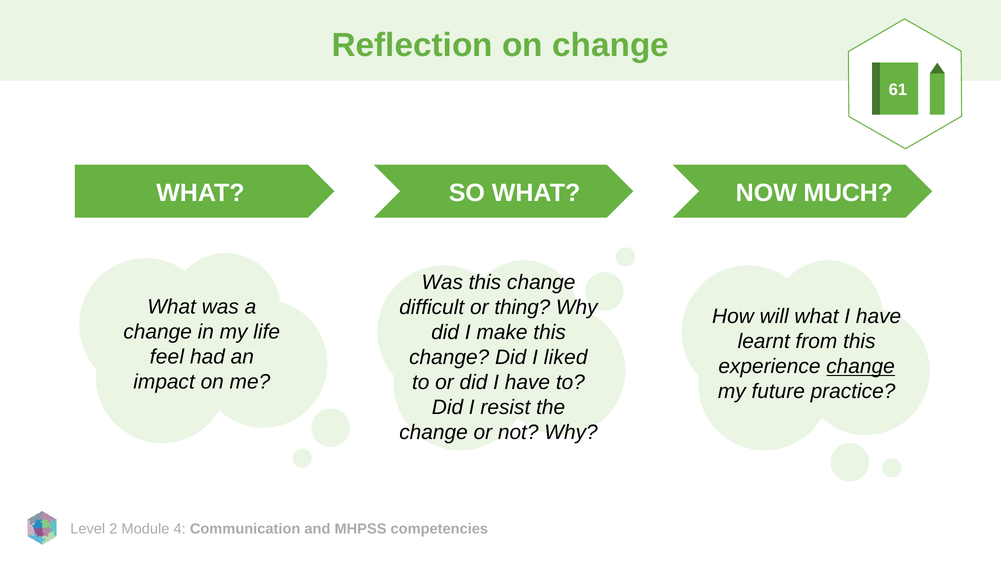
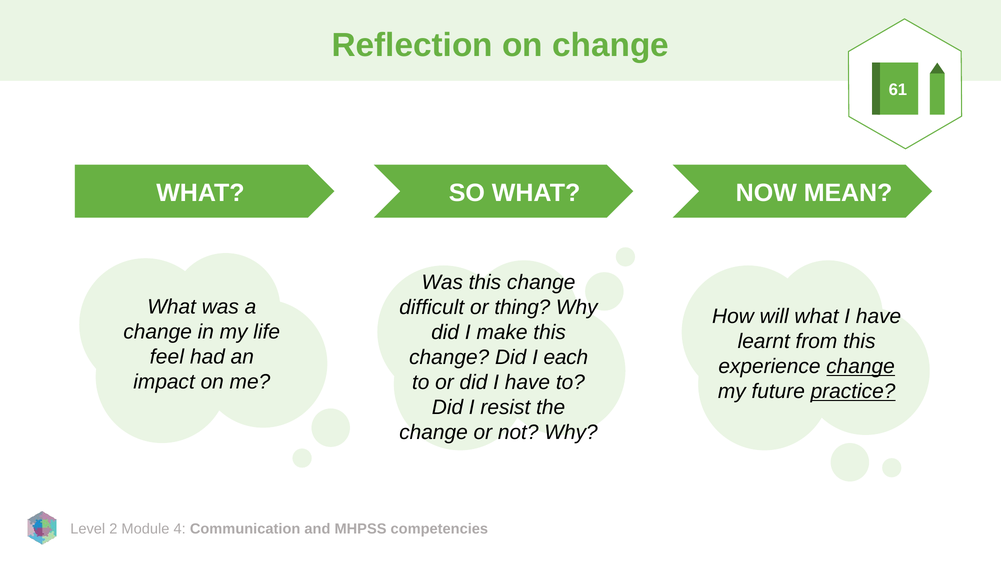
MUCH: MUCH -> MEAN
liked: liked -> each
practice underline: none -> present
